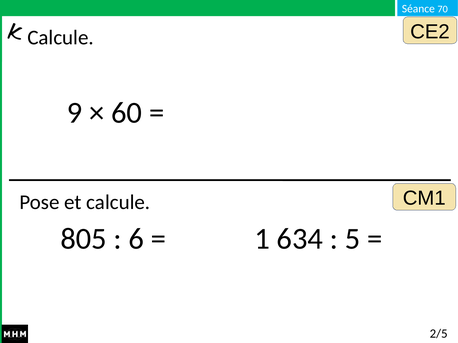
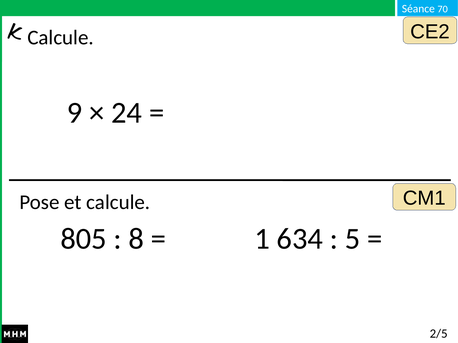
60: 60 -> 24
6: 6 -> 8
